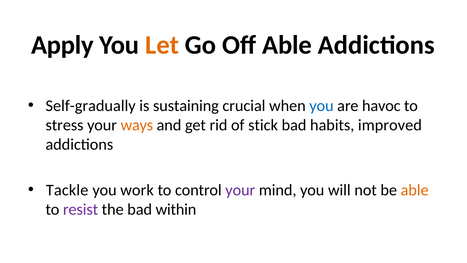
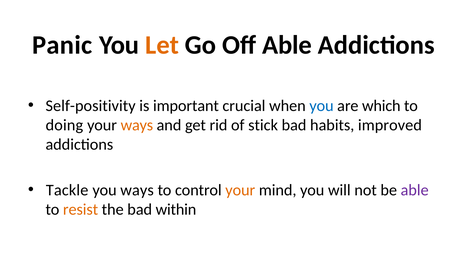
Apply: Apply -> Panic
Self-gradually: Self-gradually -> Self-positivity
sustaining: sustaining -> important
havoc: havoc -> which
stress: stress -> doing
you work: work -> ways
your at (240, 190) colour: purple -> orange
able at (415, 190) colour: orange -> purple
resist colour: purple -> orange
